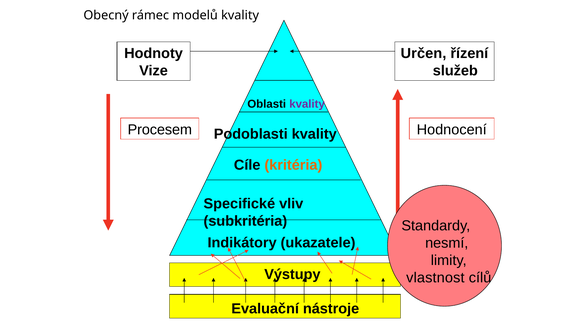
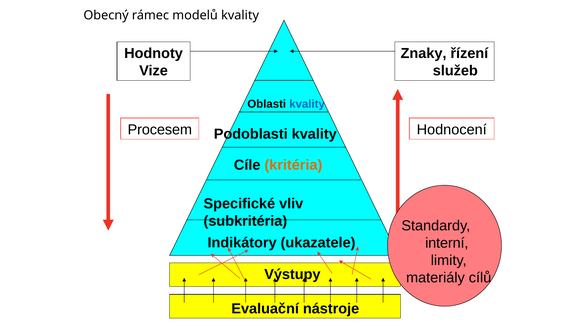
Určen: Určen -> Znaky
kvality at (307, 104) colour: purple -> blue
nesmí: nesmí -> interní
vlastnost: vlastnost -> materiály
